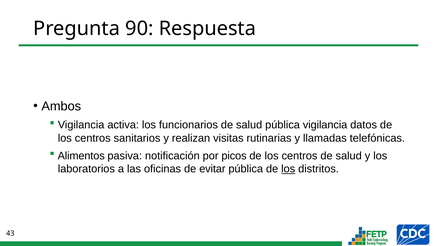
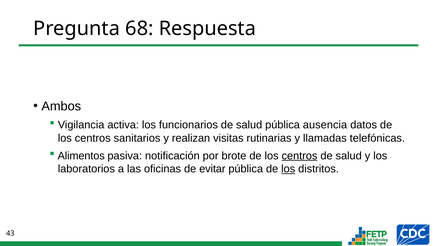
90: 90 -> 68
pública vigilancia: vigilancia -> ausencia
picos: picos -> brote
centros at (300, 156) underline: none -> present
